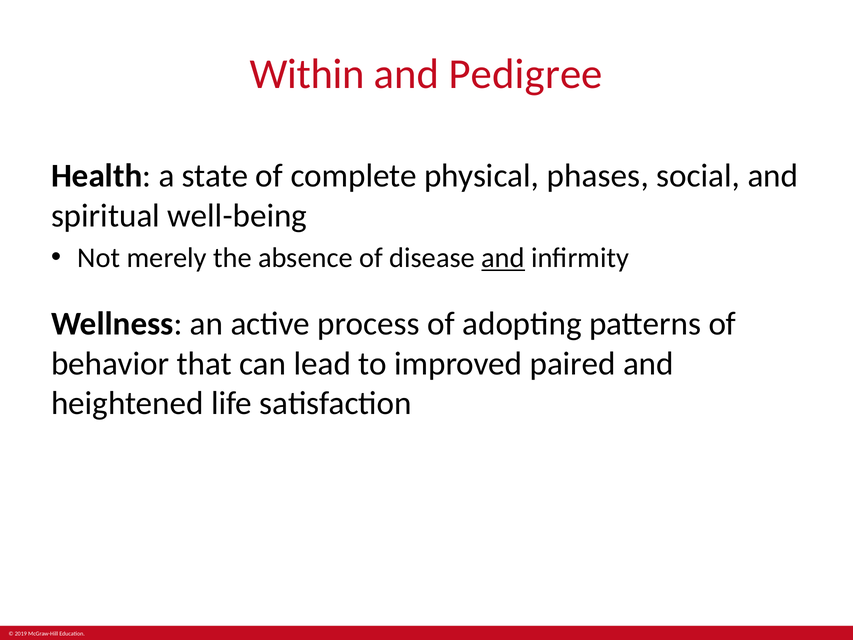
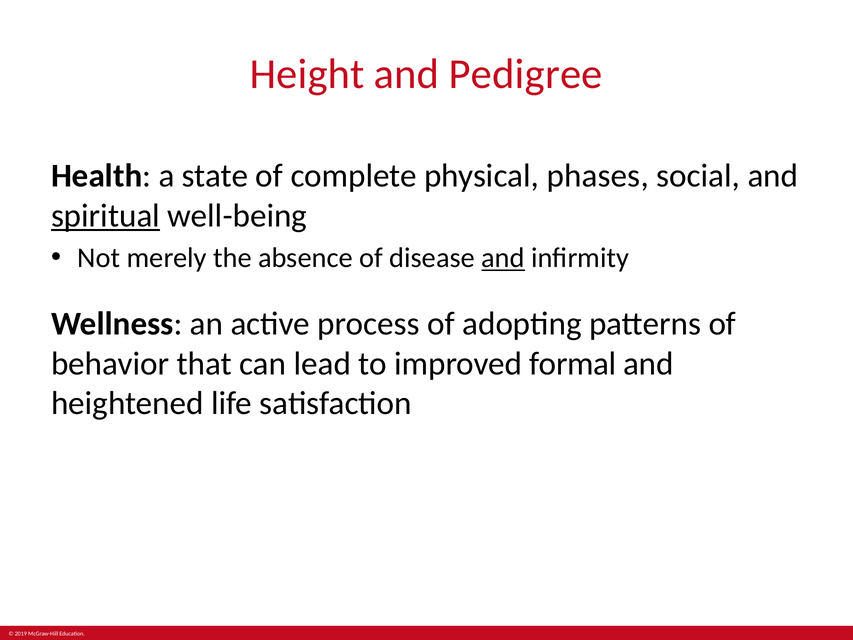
Within: Within -> Height
spiritual underline: none -> present
paired: paired -> formal
